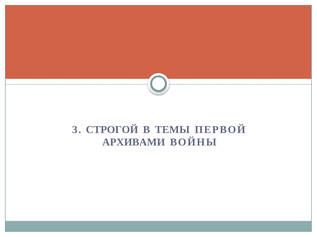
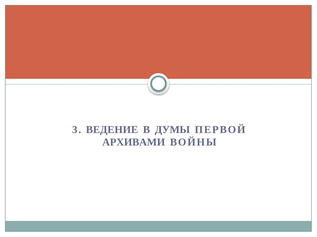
СТРОГОЙ: СТРОГОЙ -> ВЕДЕНИЕ
ТЕМЫ: ТЕМЫ -> ДУМЫ
